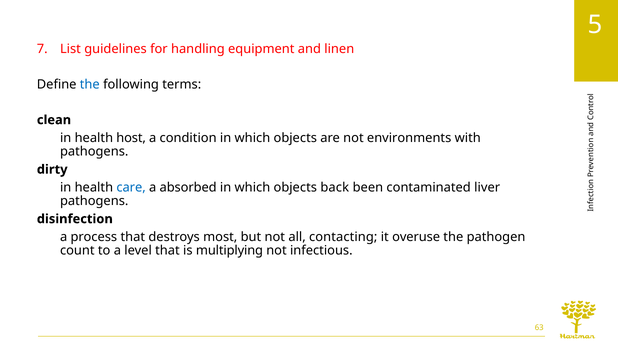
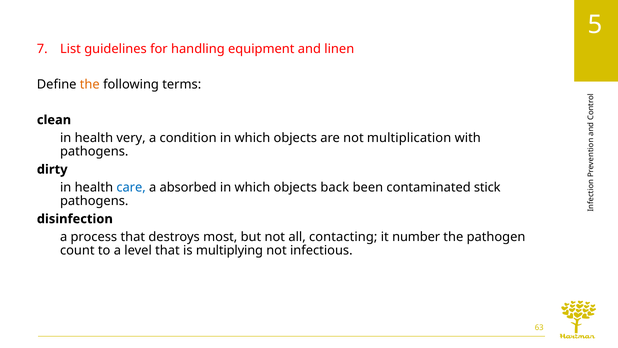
the at (90, 84) colour: blue -> orange
host: host -> very
environments: environments -> multiplication
liver: liver -> stick
overuse: overuse -> number
